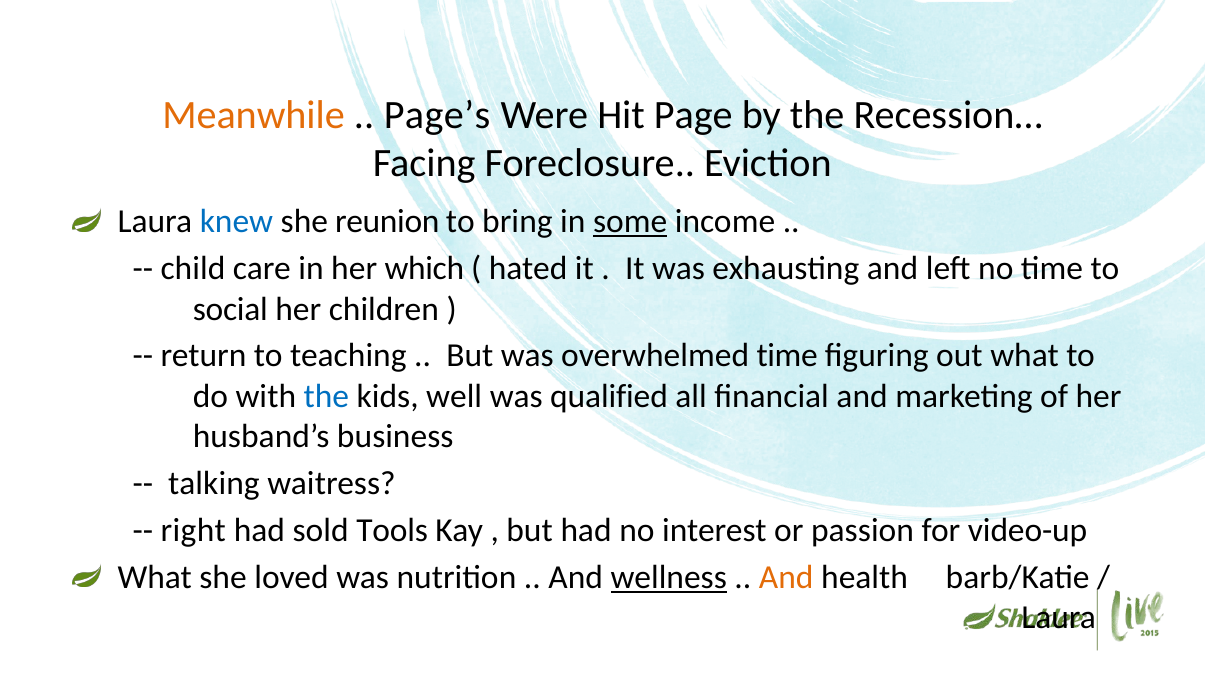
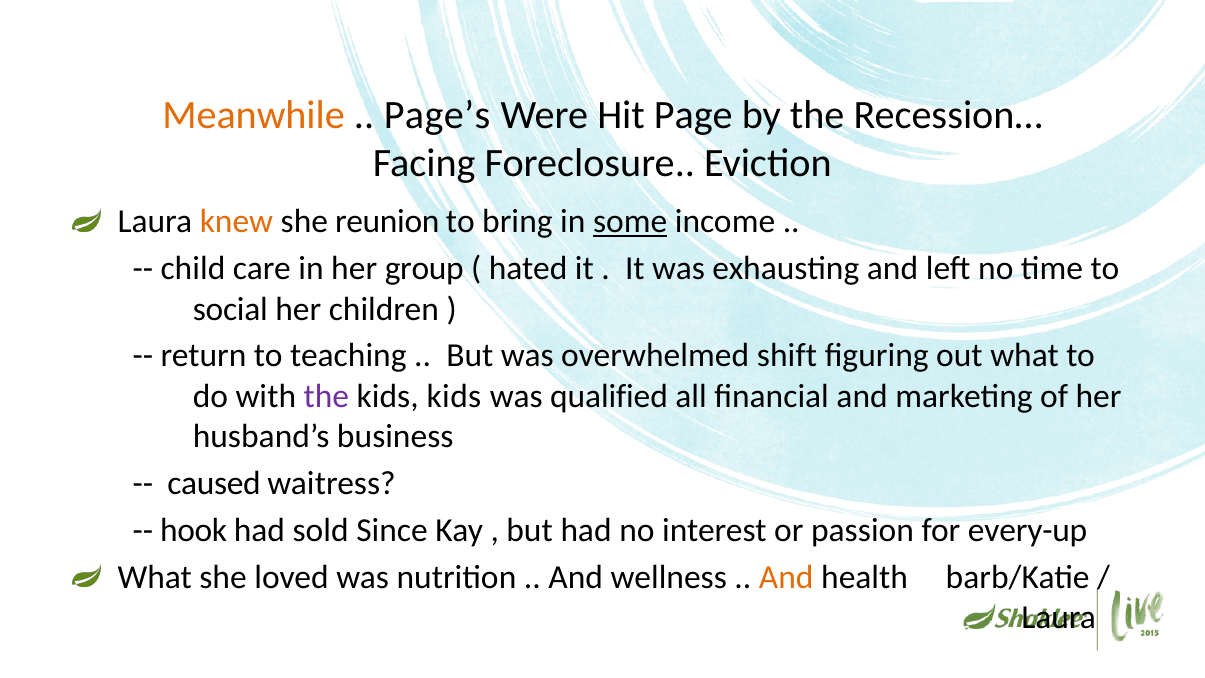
knew colour: blue -> orange
which: which -> group
overwhelmed time: time -> shift
the at (326, 396) colour: blue -> purple
kids well: well -> kids
talking: talking -> caused
right: right -> hook
Tools: Tools -> Since
video-up: video-up -> every-up
wellness underline: present -> none
